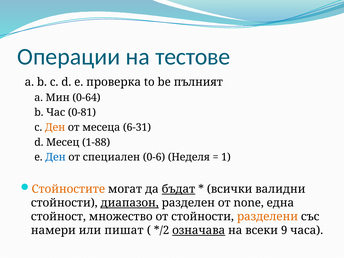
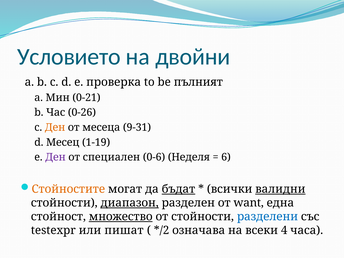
Операции: Операции -> Условието
тестове: тестове -> двойни
0-64: 0-64 -> 0-21
0-81: 0-81 -> 0-26
6-31: 6-31 -> 9-31
1-88: 1-88 -> 1-19
Ден at (56, 157) colour: blue -> purple
1: 1 -> 6
валидни underline: none -> present
none: none -> want
множество underline: none -> present
разделени colour: orange -> blue
намери: намери -> testexpr
означава underline: present -> none
9: 9 -> 4
